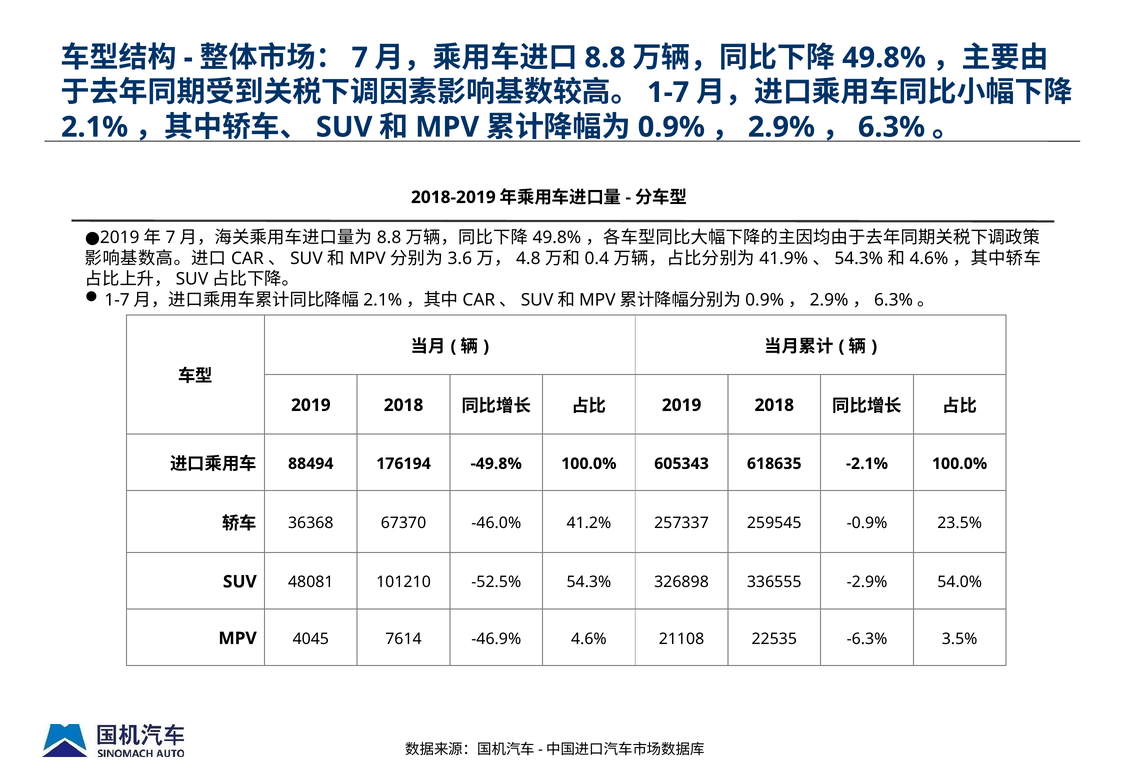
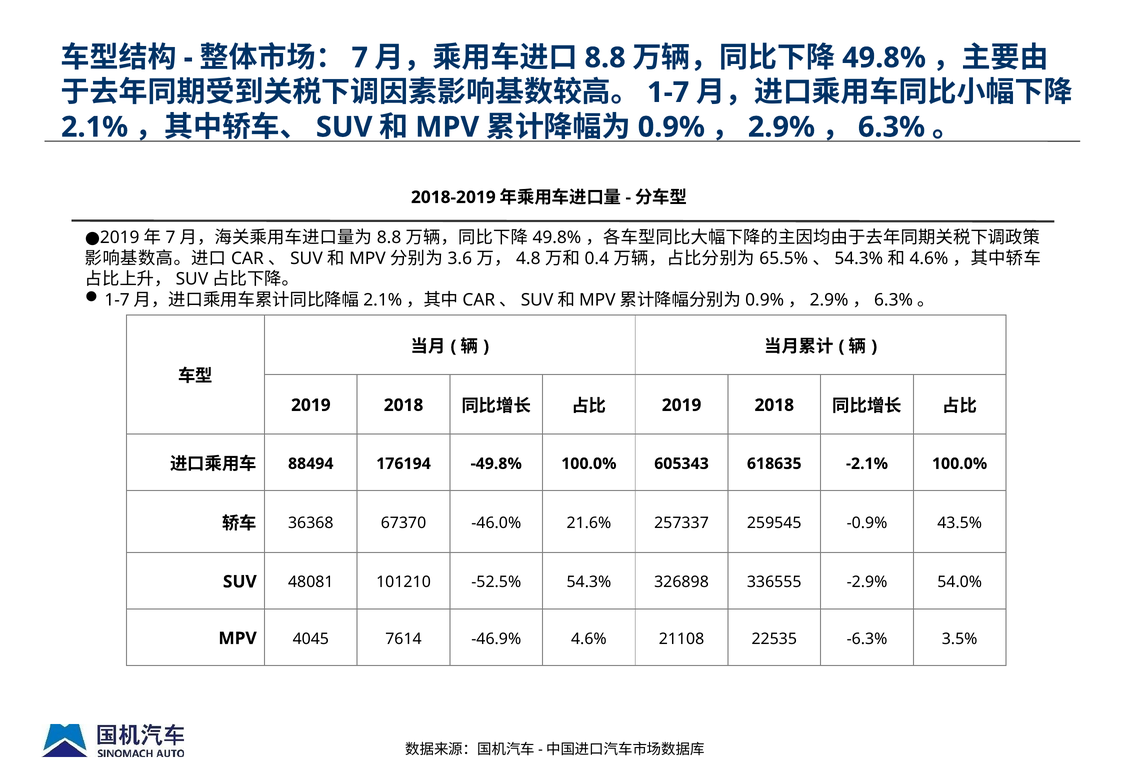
41.9%: 41.9% -> 65.5%
41.2%: 41.2% -> 21.6%
23.5%: 23.5% -> 43.5%
